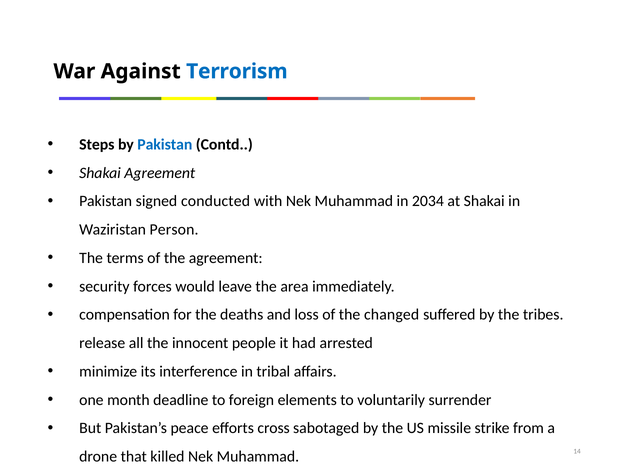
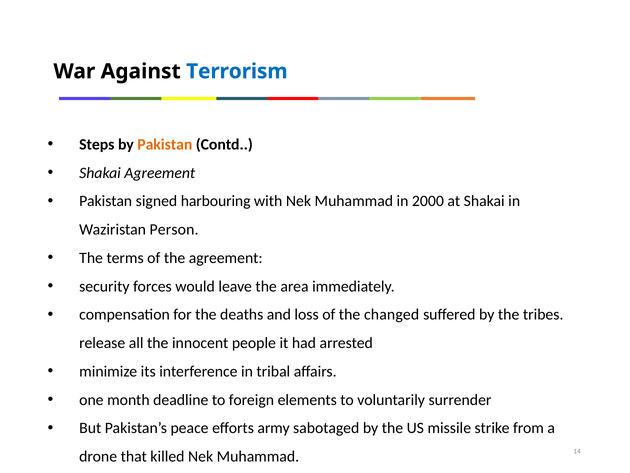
Pakistan at (165, 144) colour: blue -> orange
conducted: conducted -> harbouring
2034: 2034 -> 2000
cross: cross -> army
